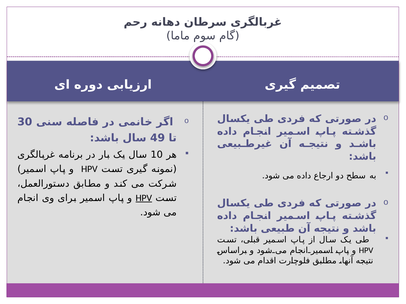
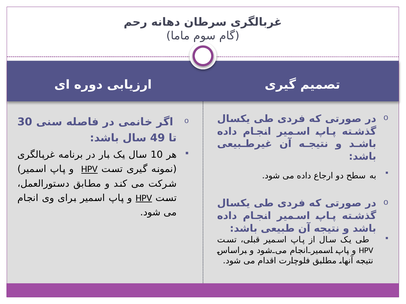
HPV at (89, 169) underline: none -> present
